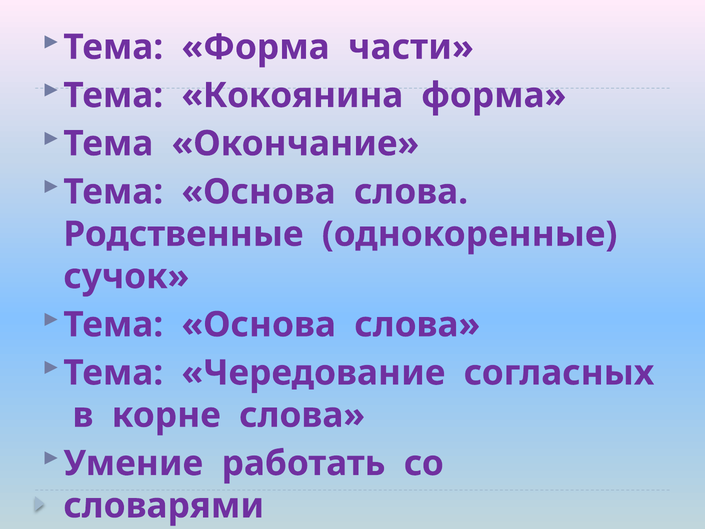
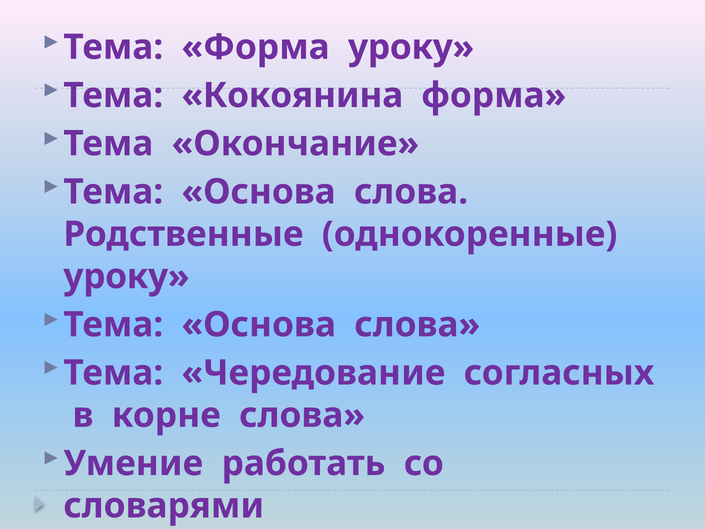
Форма части: части -> уроку
сучок at (126, 276): сучок -> уроку
